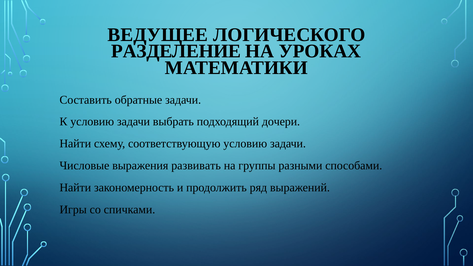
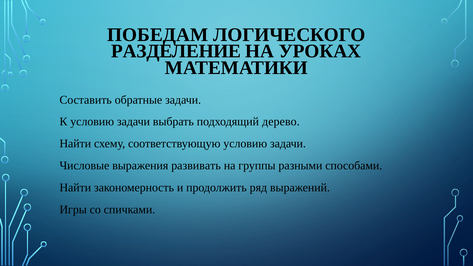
ВЕДУЩЕЕ: ВЕДУЩЕЕ -> ПОБЕДАМ
дочери: дочери -> дерево
